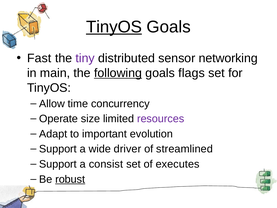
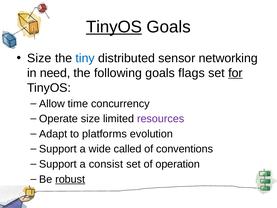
Fast at (39, 58): Fast -> Size
tiny colour: purple -> blue
main: main -> need
following underline: present -> none
for underline: none -> present
important: important -> platforms
driver: driver -> called
streamlined: streamlined -> conventions
executes: executes -> operation
